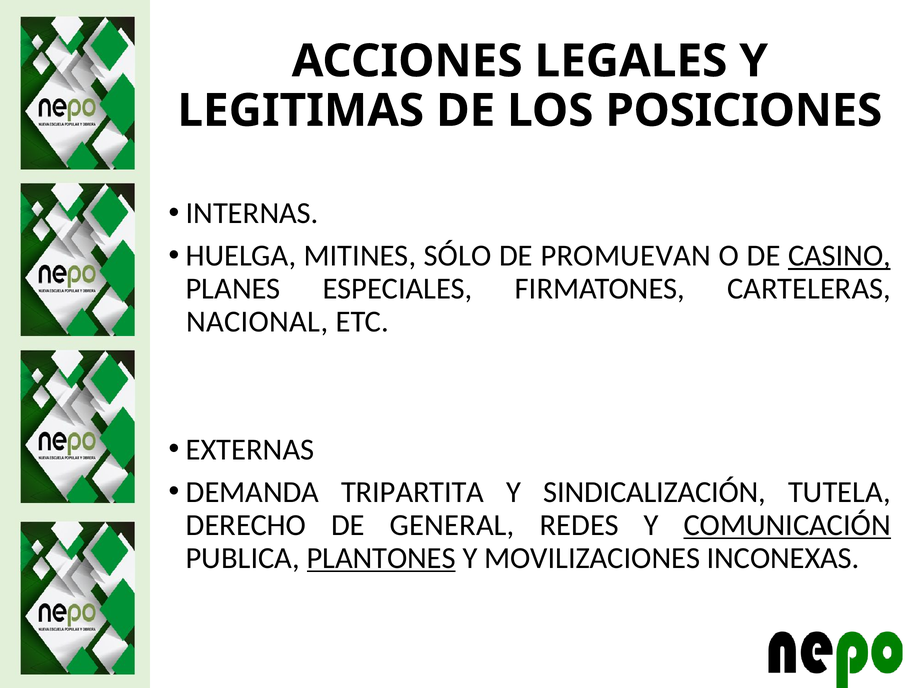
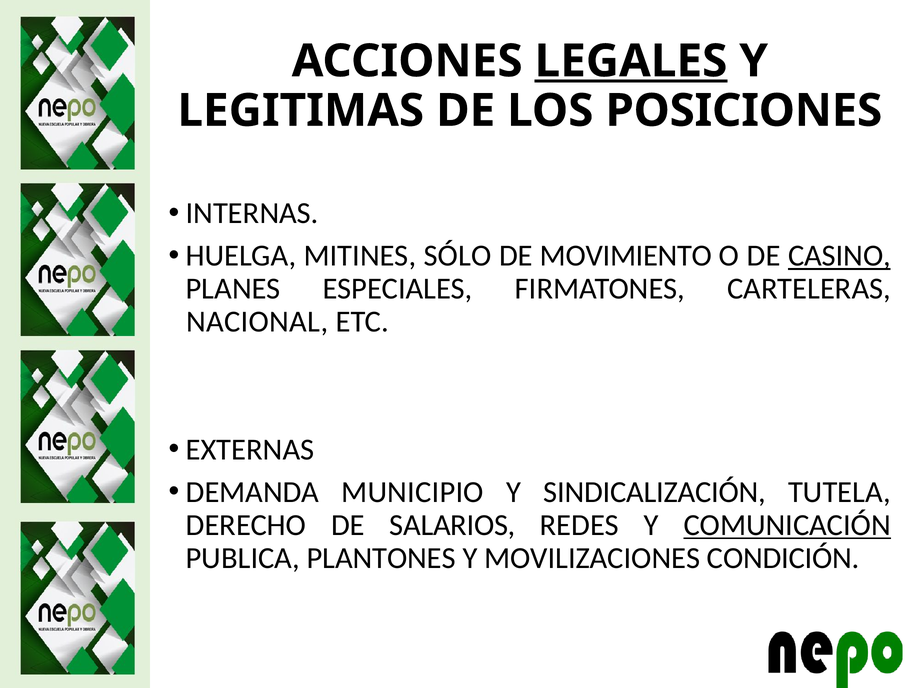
LEGALES underline: none -> present
PROMUEVAN: PROMUEVAN -> MOVIMIENTO
TRIPARTITA: TRIPARTITA -> MUNICIPIO
GENERAL: GENERAL -> SALARIOS
PLANTONES underline: present -> none
INCONEXAS: INCONEXAS -> CONDICIÓN
